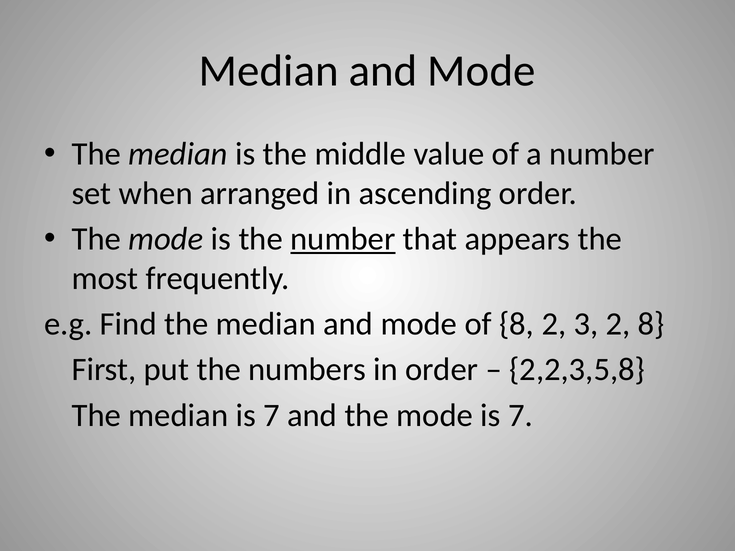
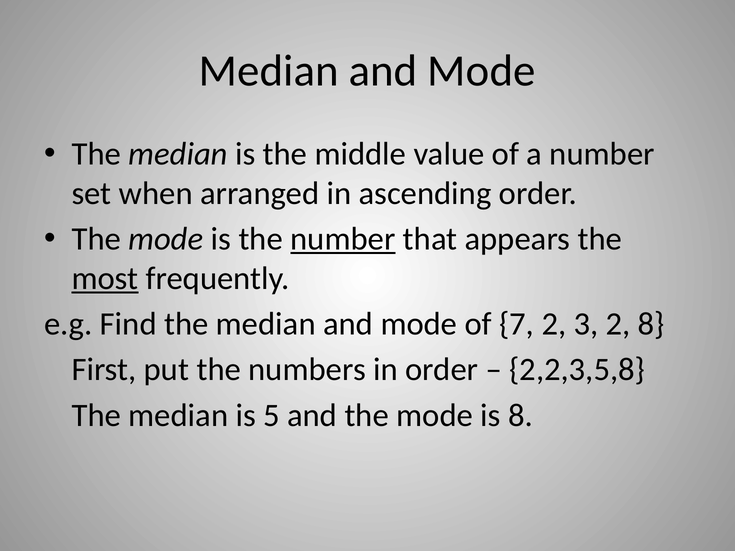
most underline: none -> present
of 8: 8 -> 7
median is 7: 7 -> 5
mode is 7: 7 -> 8
